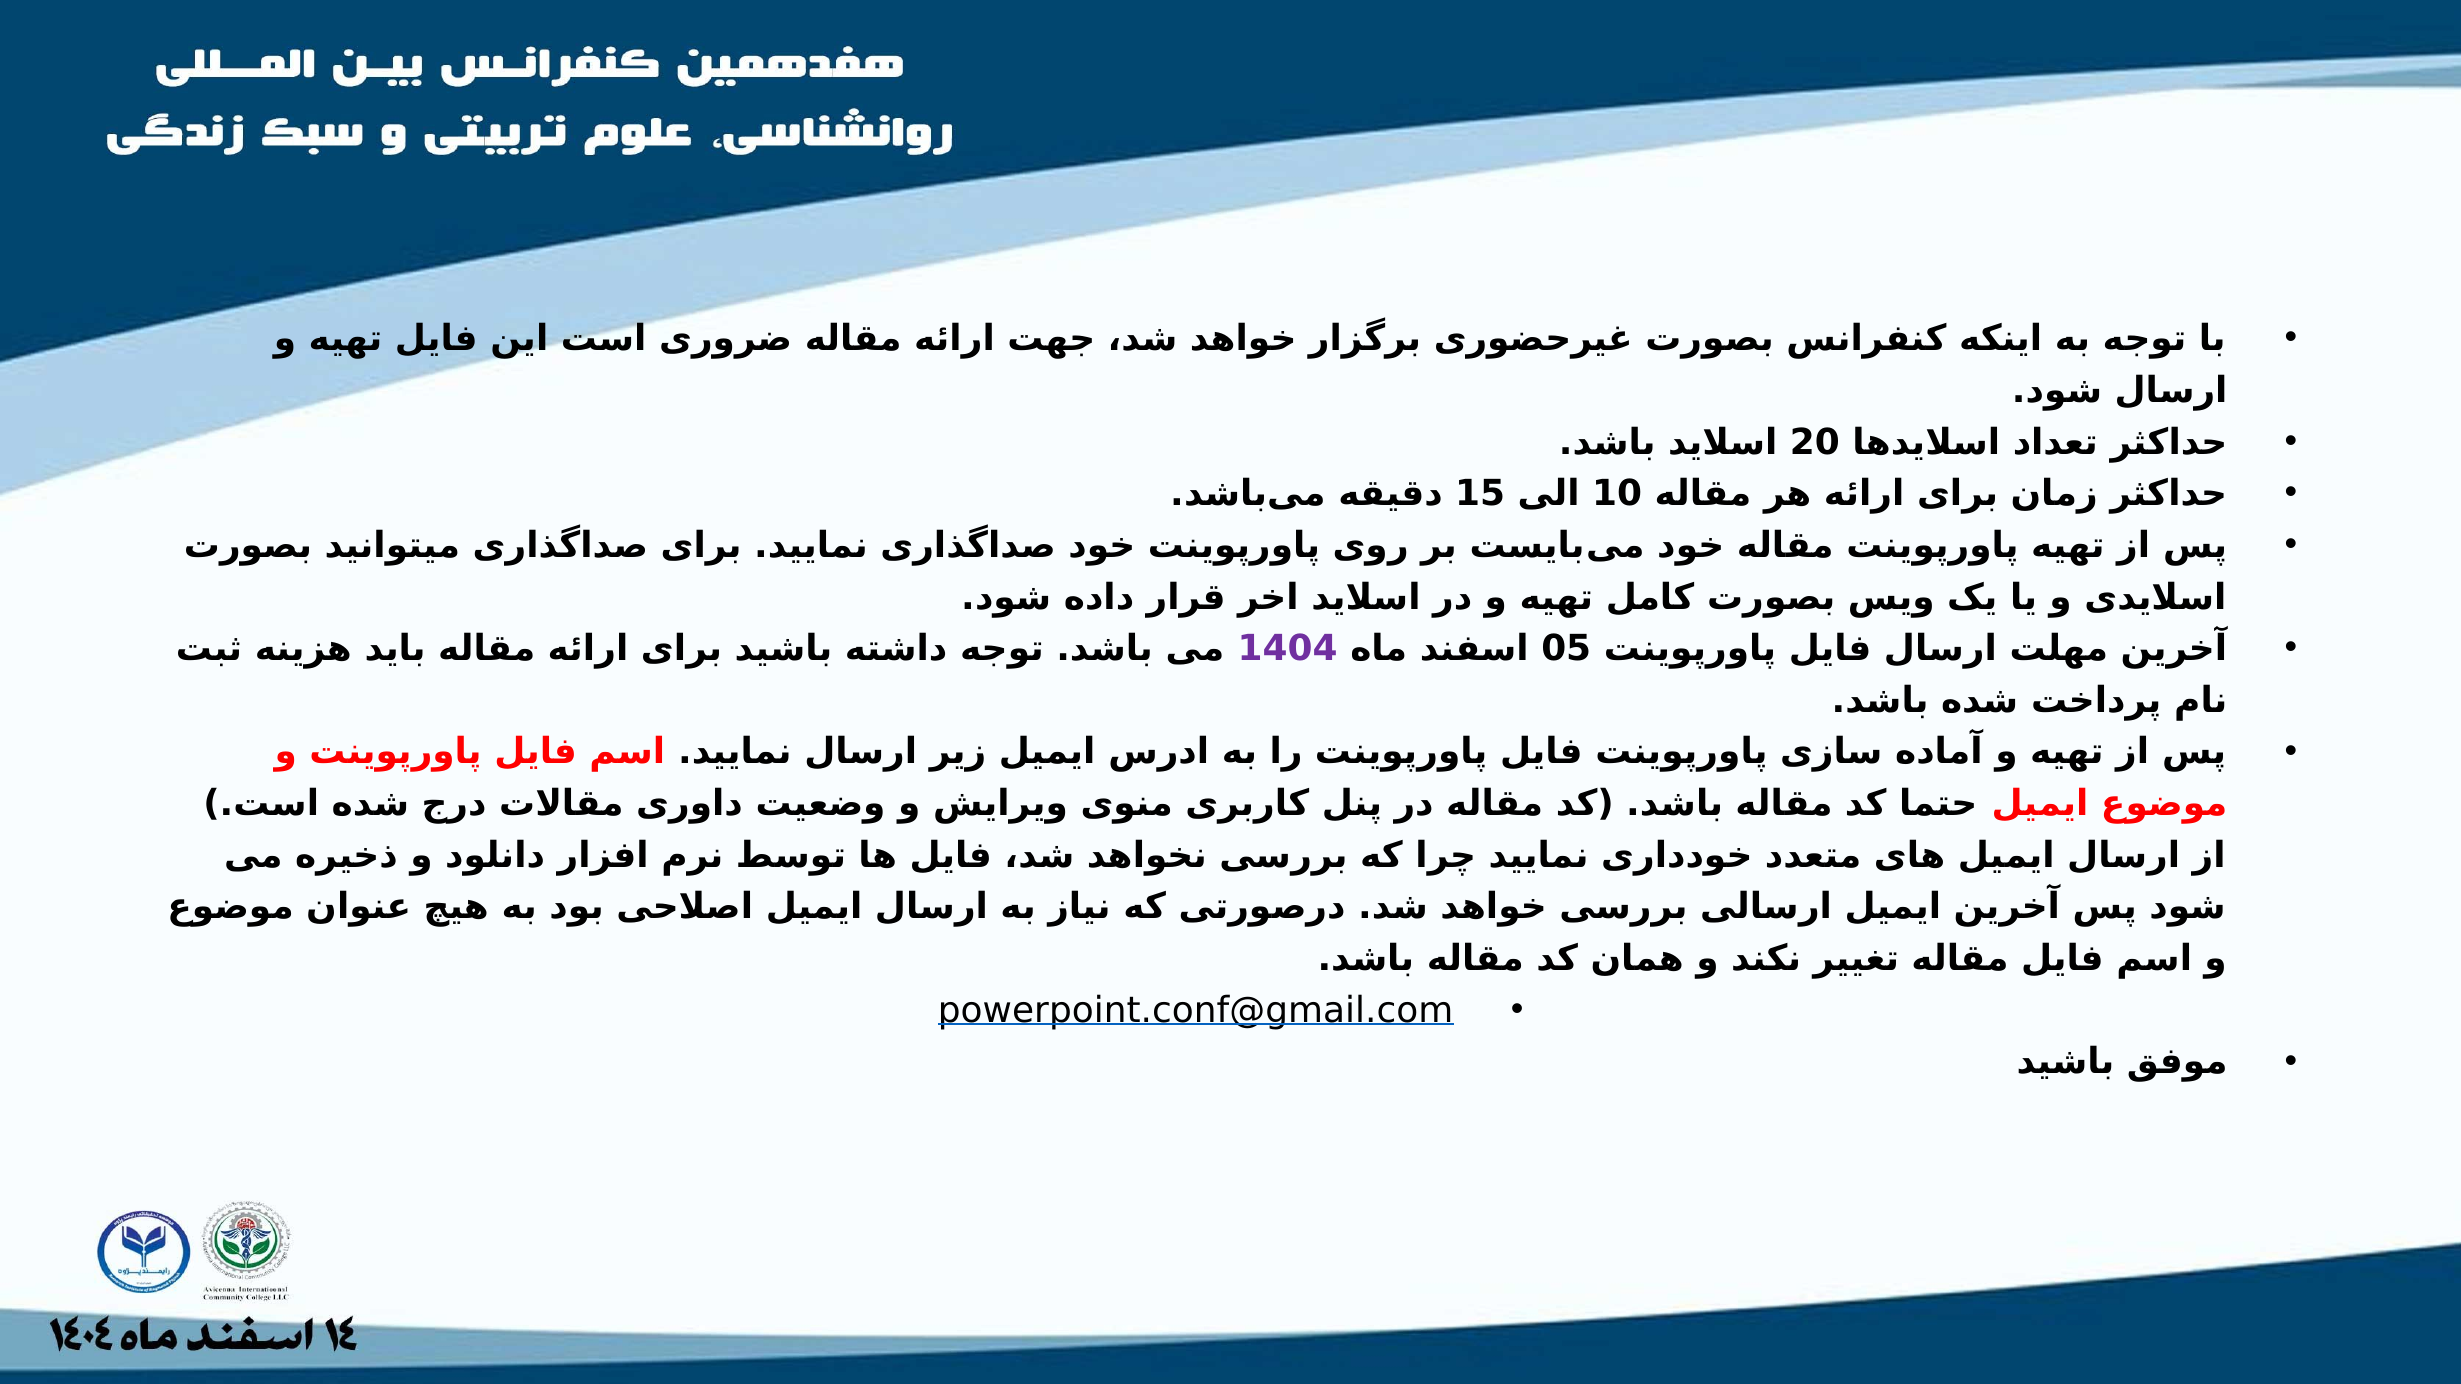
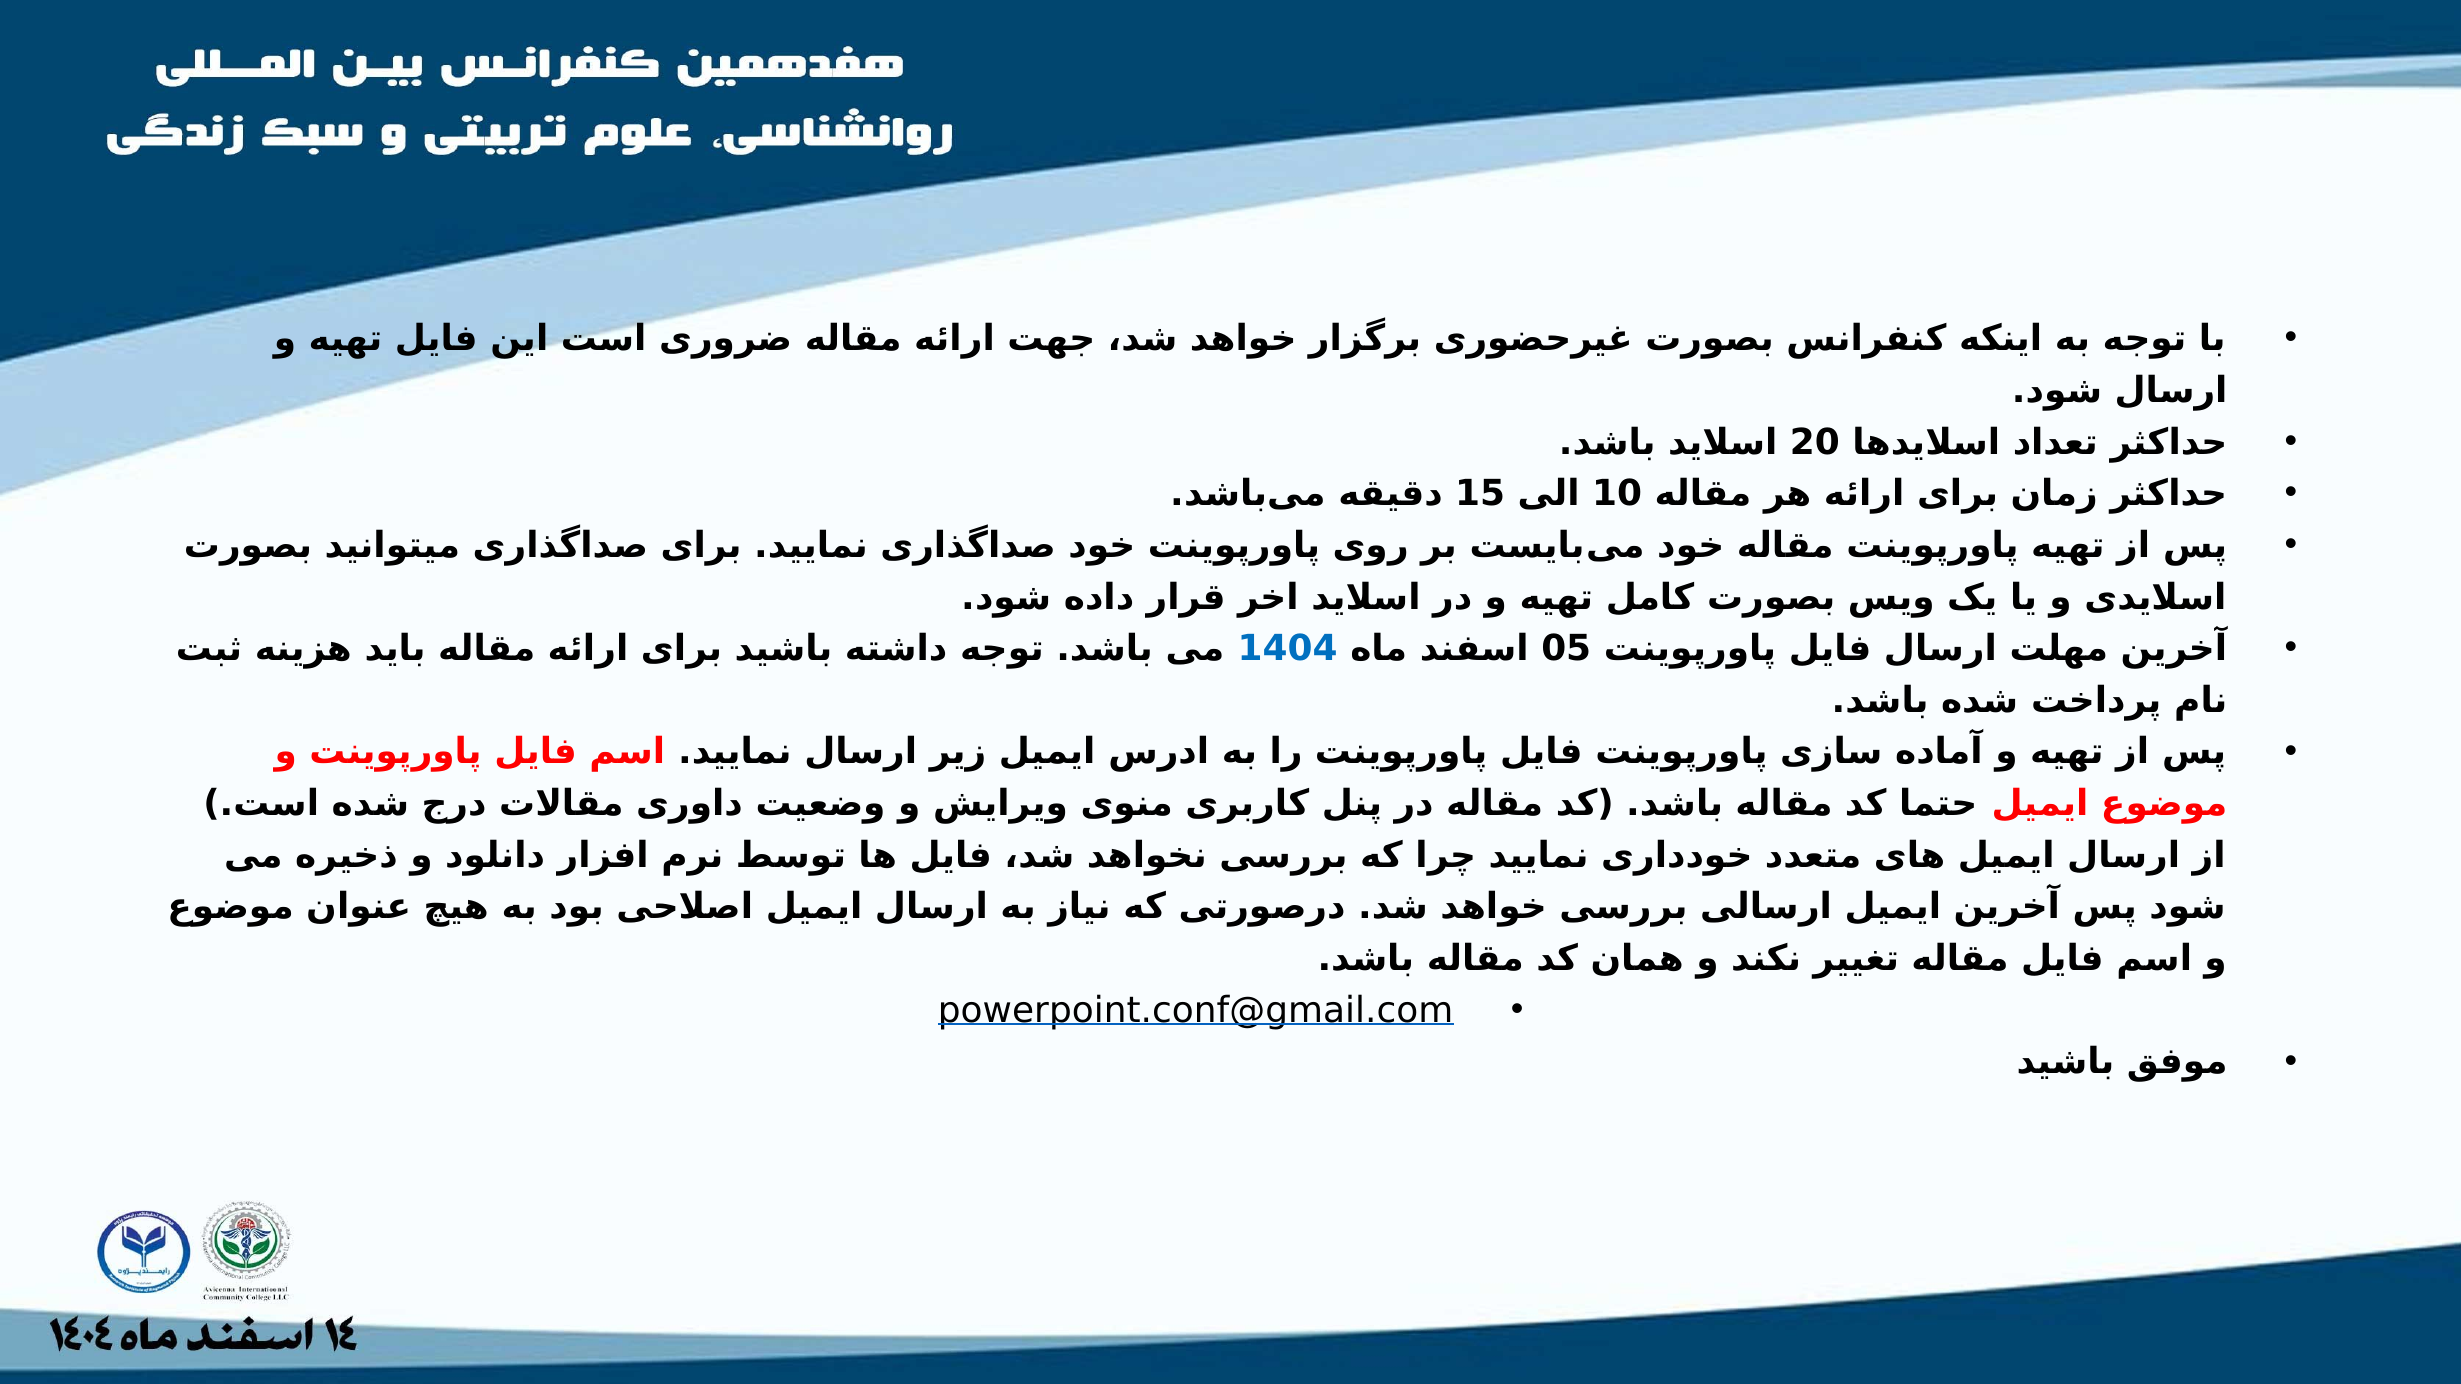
1404 colour: purple -> blue
